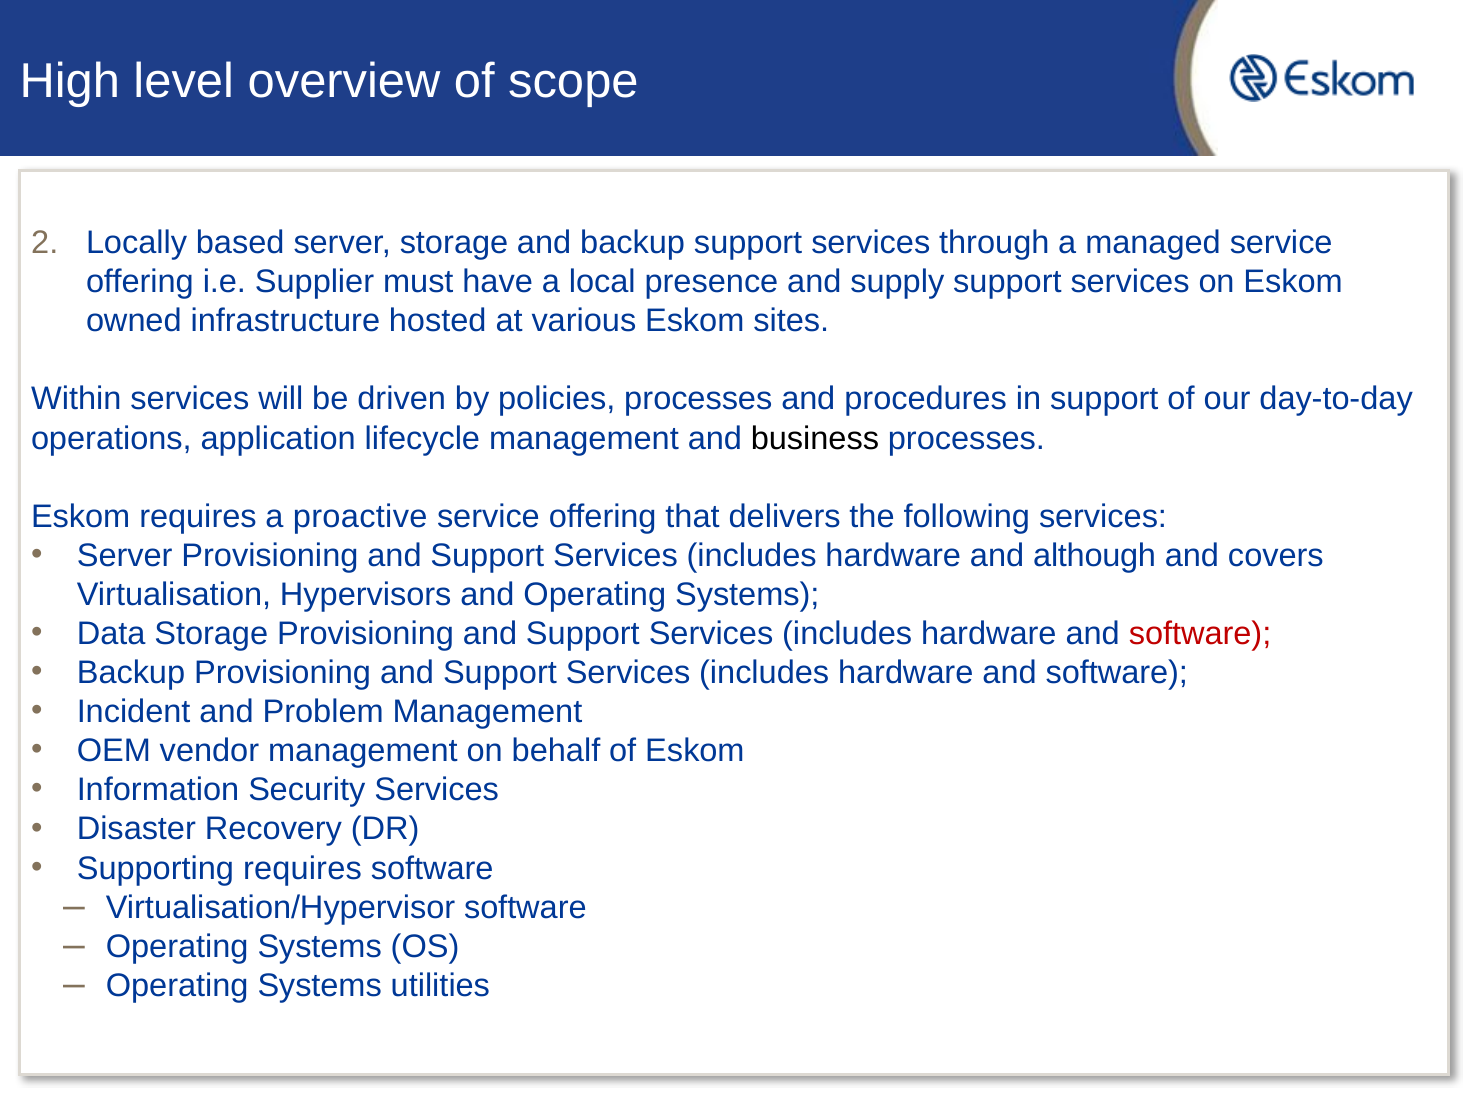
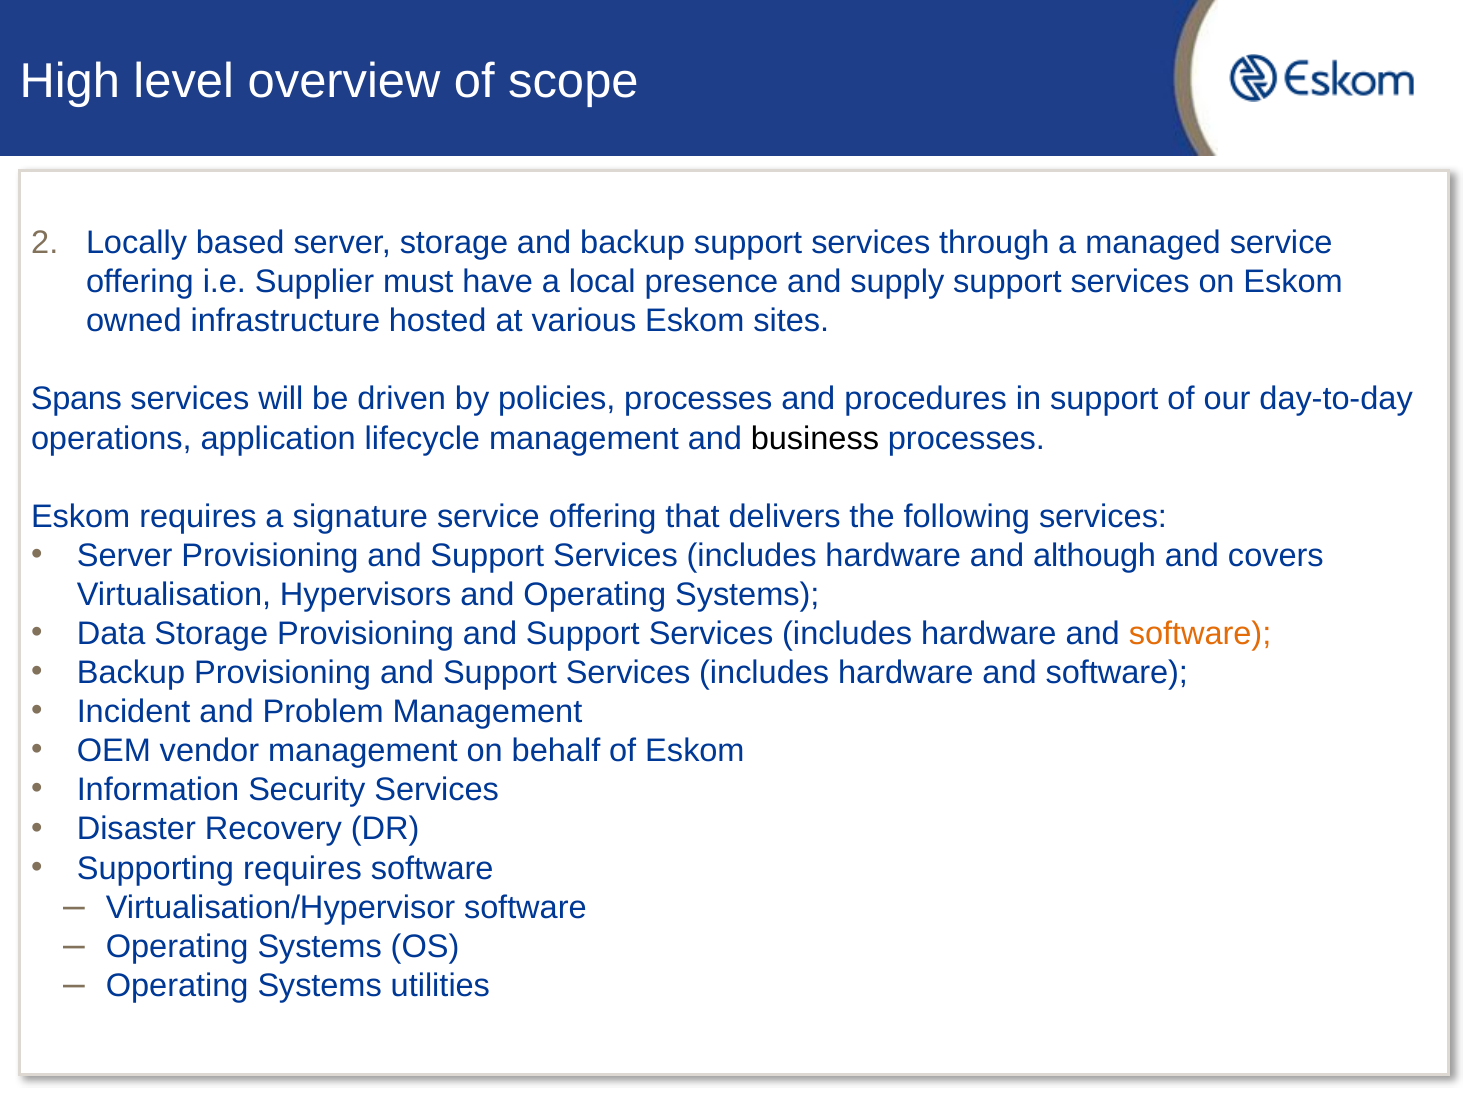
Within: Within -> Spans
proactive: proactive -> signature
software at (1200, 633) colour: red -> orange
